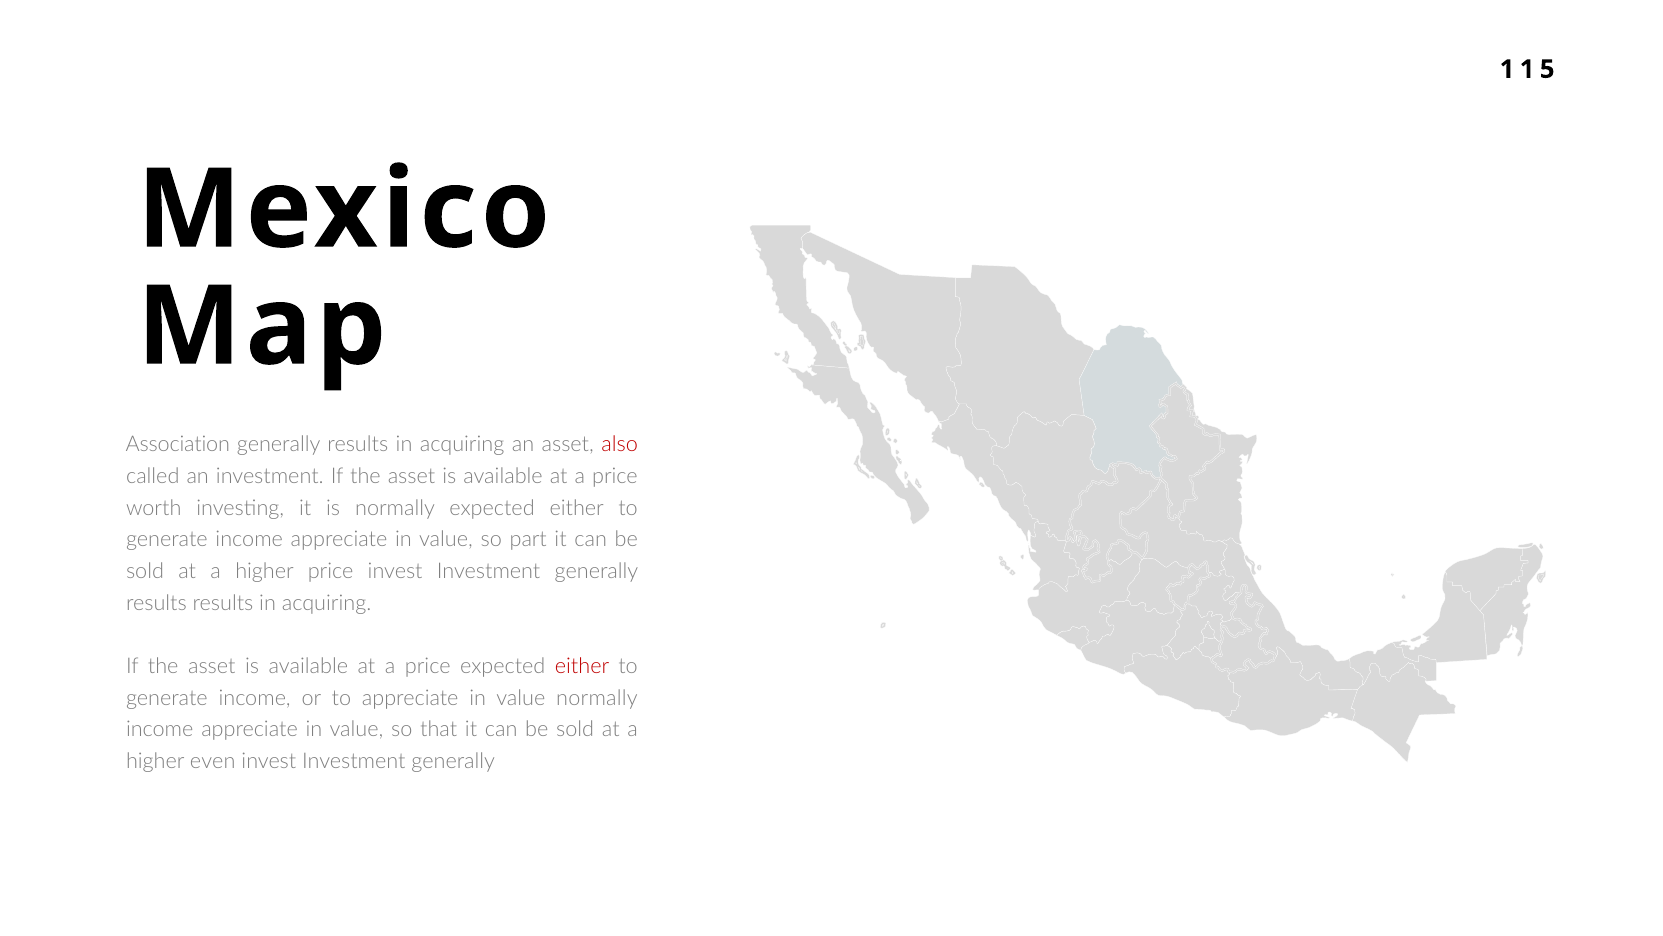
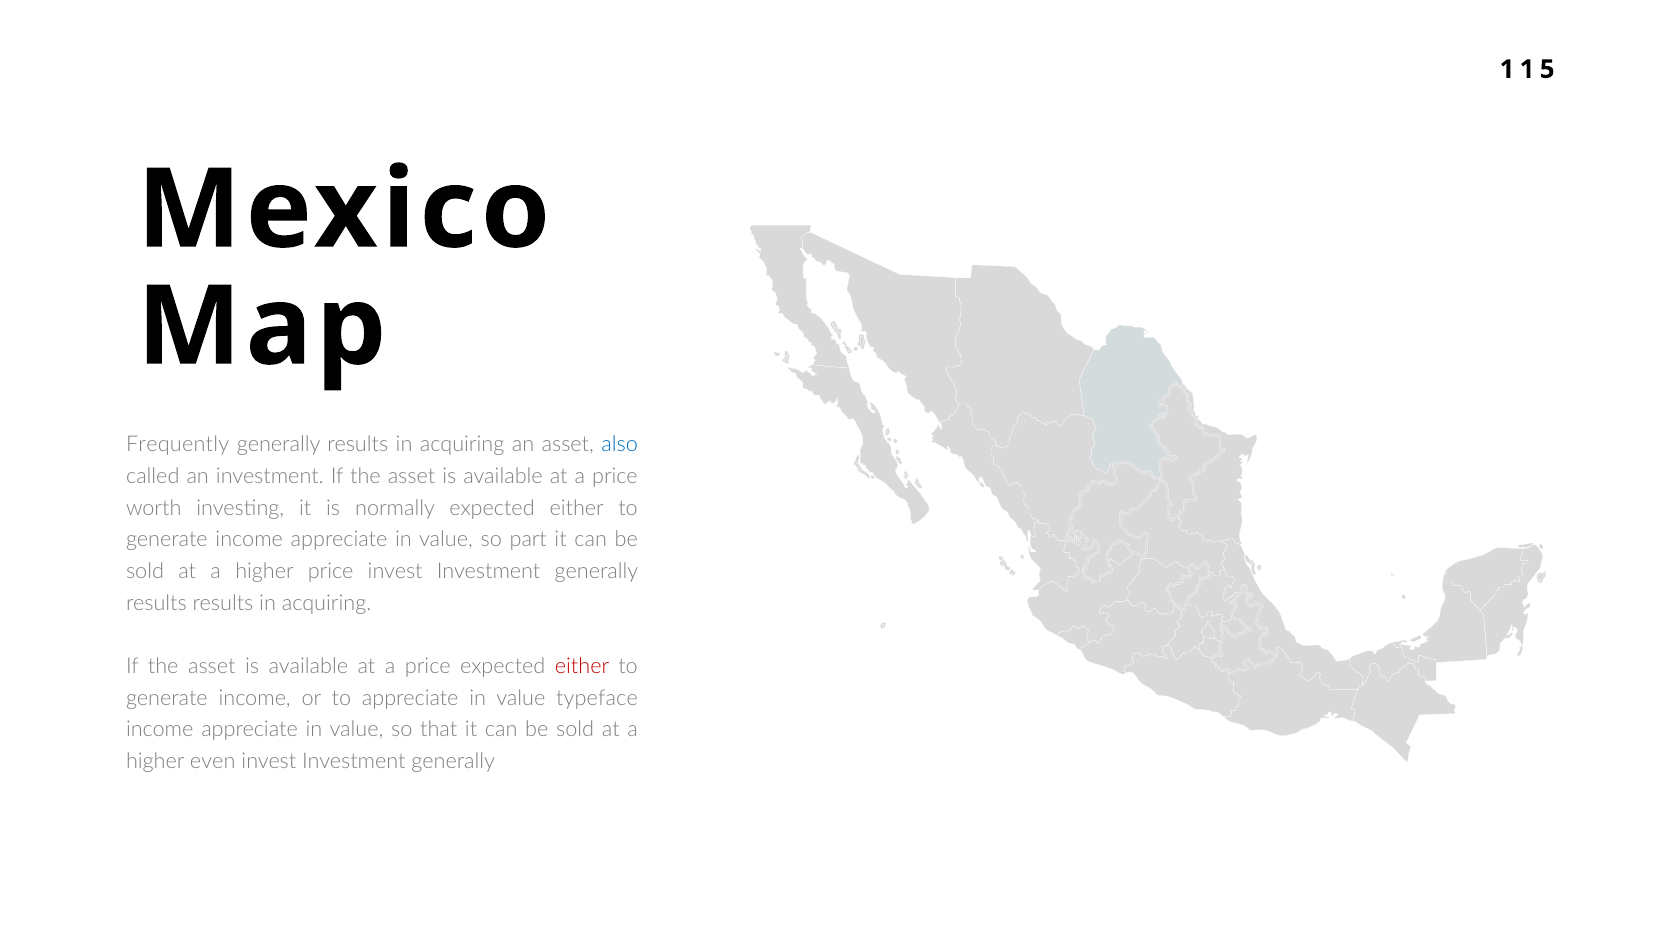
Association: Association -> Frequently
also colour: red -> blue
value normally: normally -> typeface
